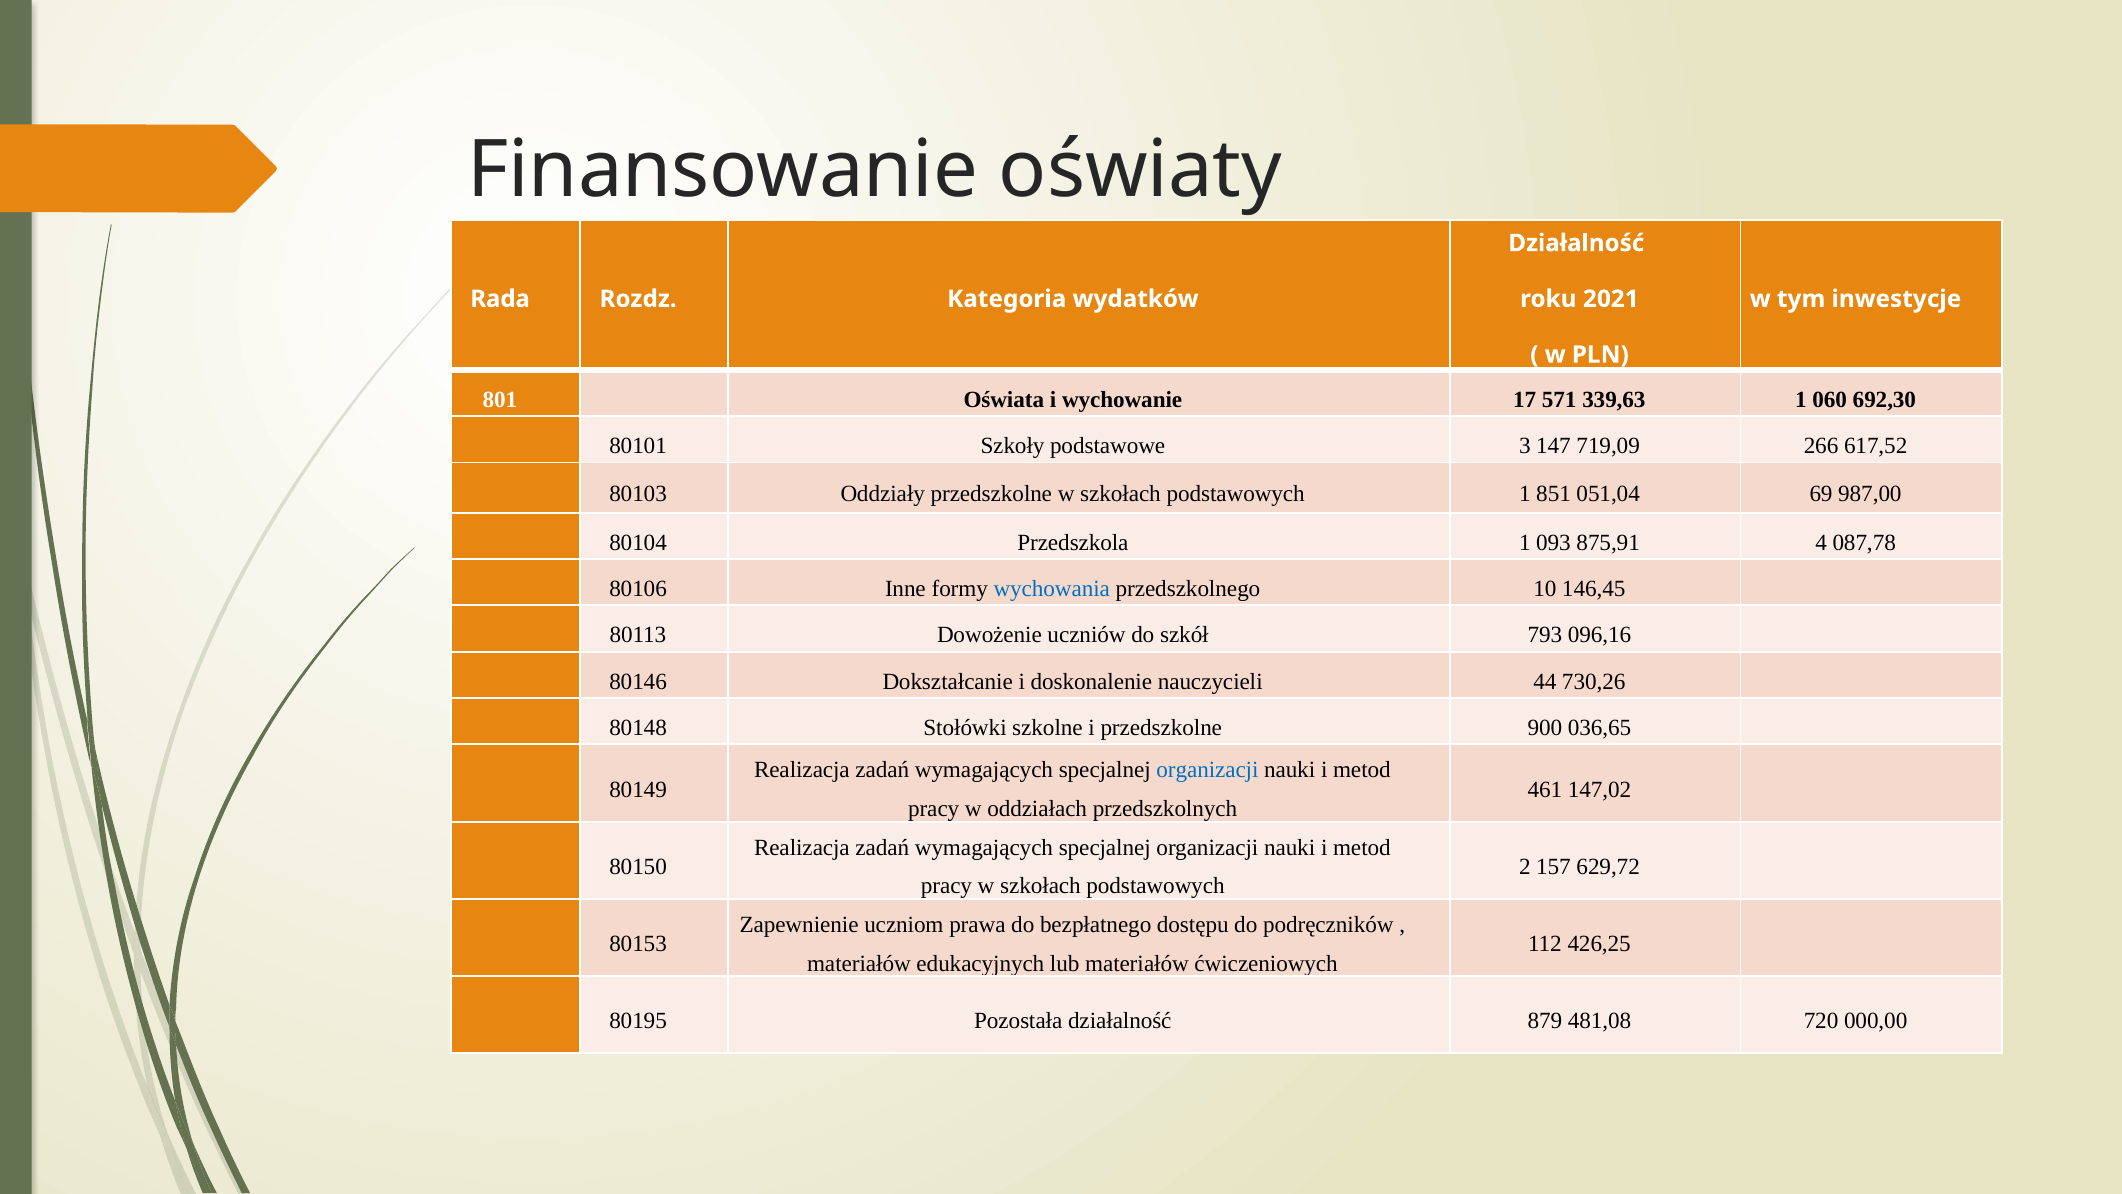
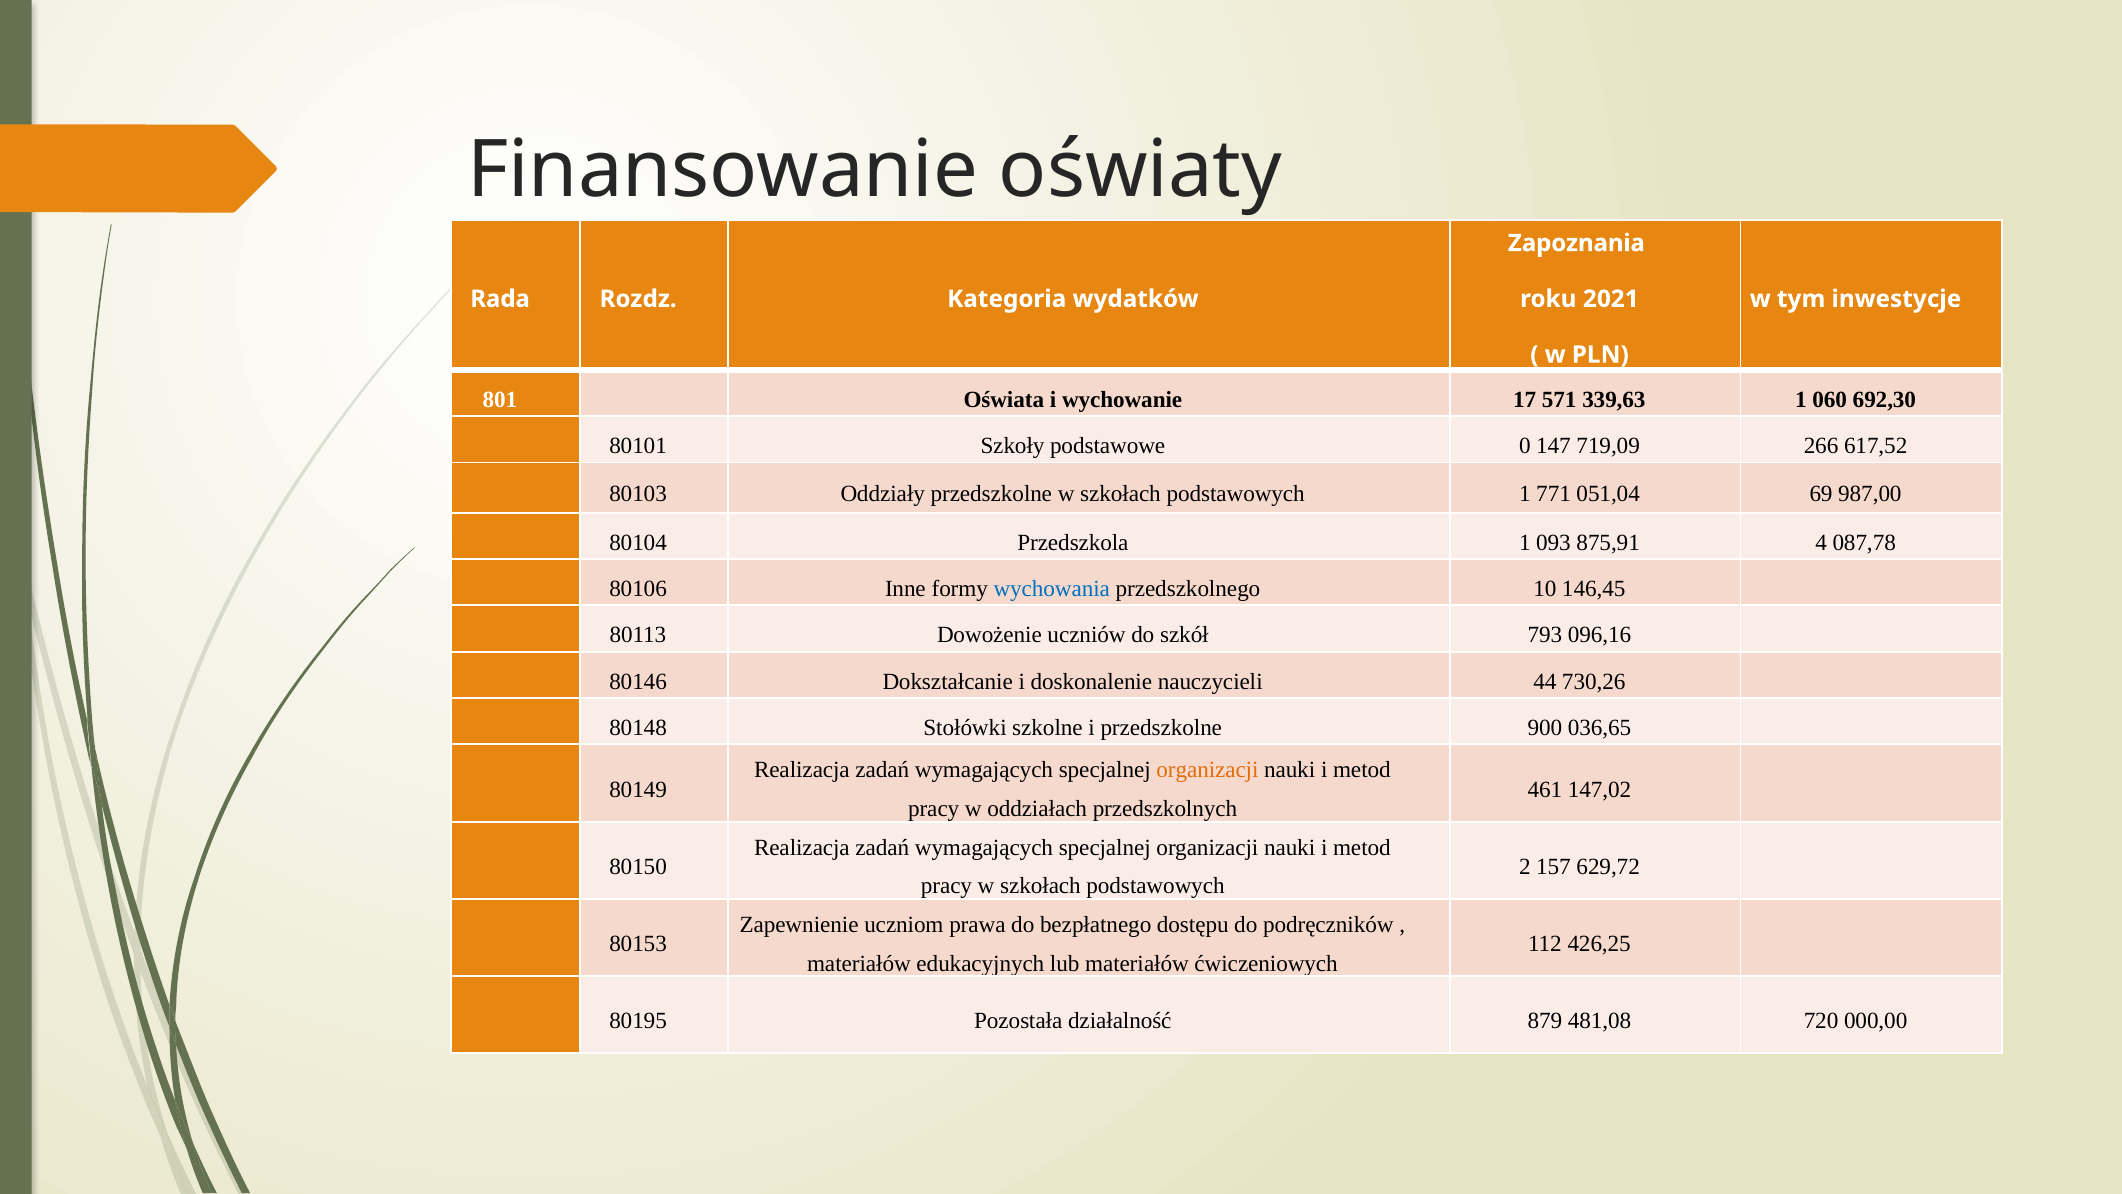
Działalność at (1576, 243): Działalność -> Zapoznania
3: 3 -> 0
851: 851 -> 771
organizacji at (1207, 770) colour: blue -> orange
